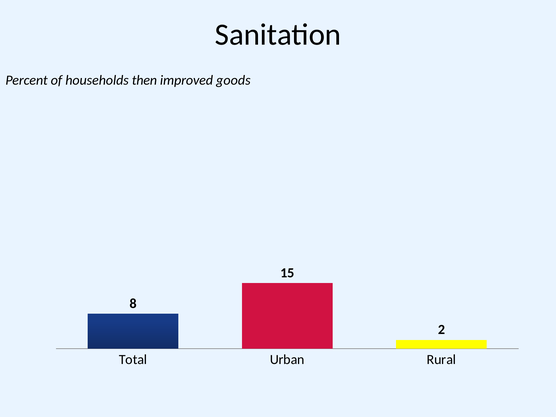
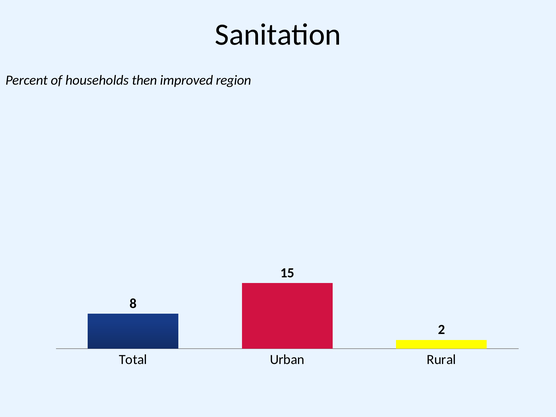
goods: goods -> region
